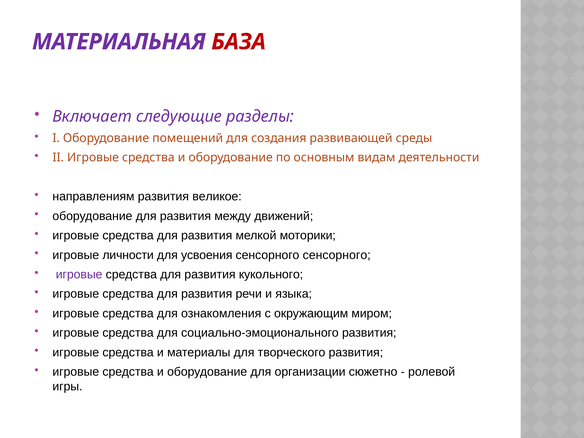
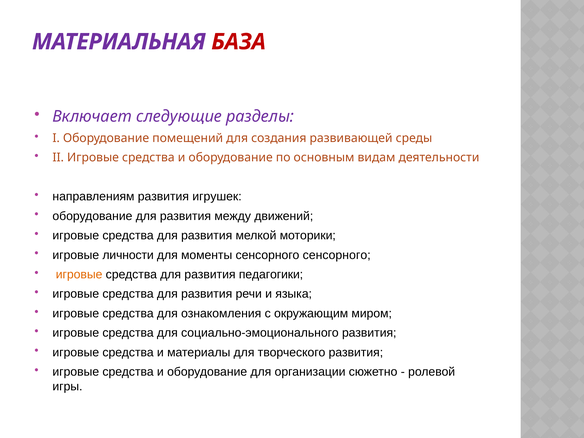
великое: великое -> игрушек
усвоения: усвоения -> моменты
игровые at (79, 274) colour: purple -> orange
кукольного: кукольного -> педагогики
